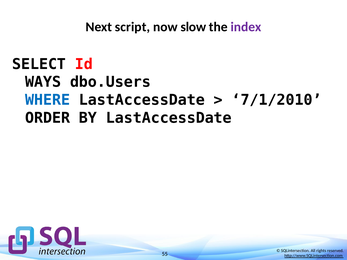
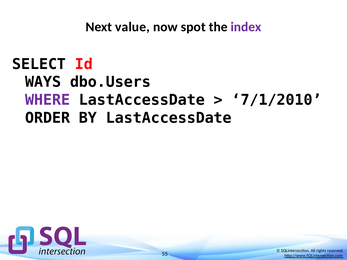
script: script -> value
slow: slow -> spot
WHERE colour: blue -> purple
